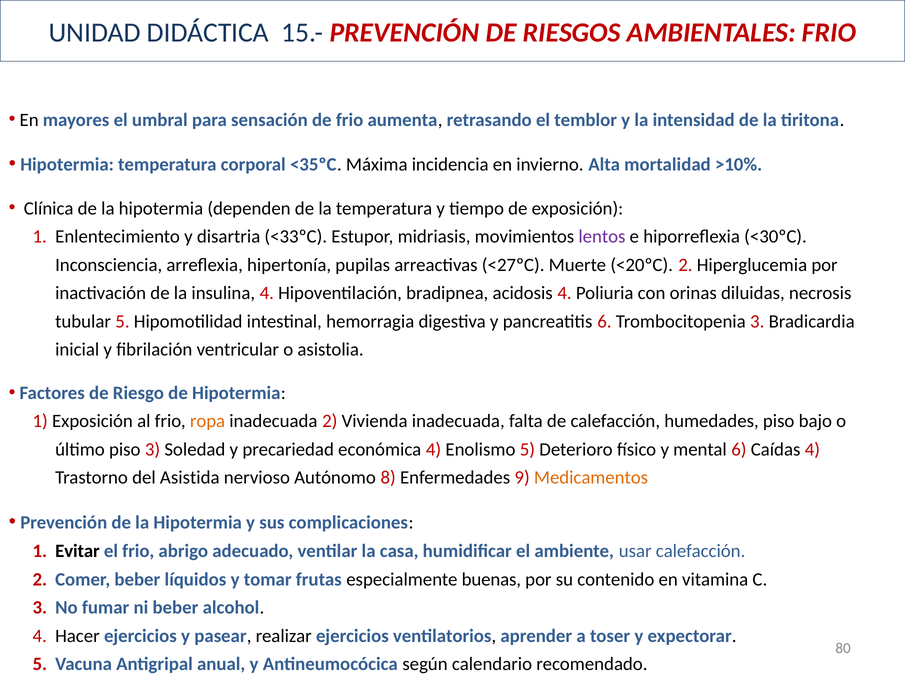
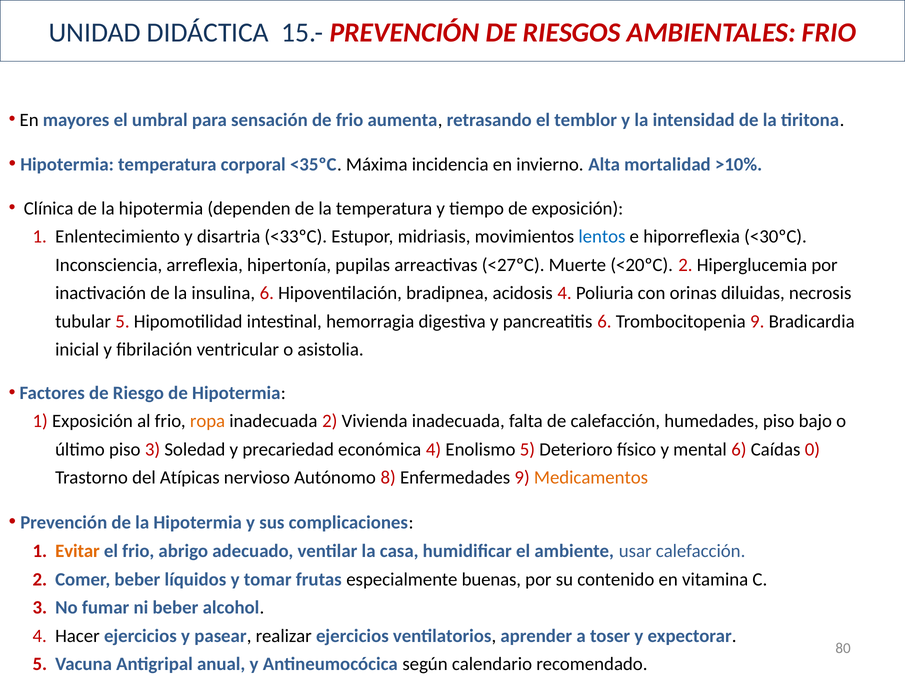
lentos colour: purple -> blue
insulina 4: 4 -> 6
Trombocitopenia 3: 3 -> 9
Caídas 4: 4 -> 0
Asistida: Asistida -> Atípicas
Evitar colour: black -> orange
